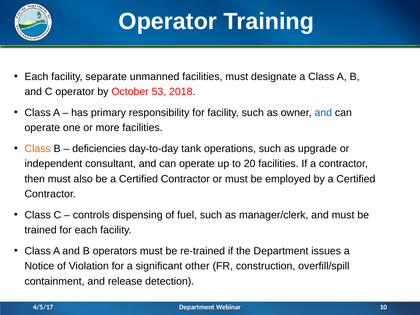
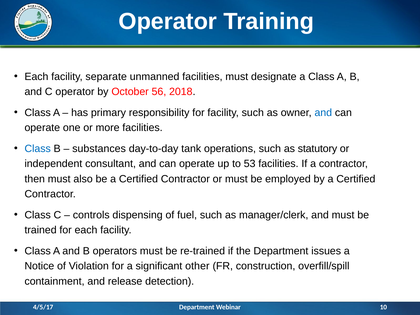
53: 53 -> 56
Class at (38, 149) colour: orange -> blue
deficiencies: deficiencies -> substances
upgrade: upgrade -> statutory
20: 20 -> 53
